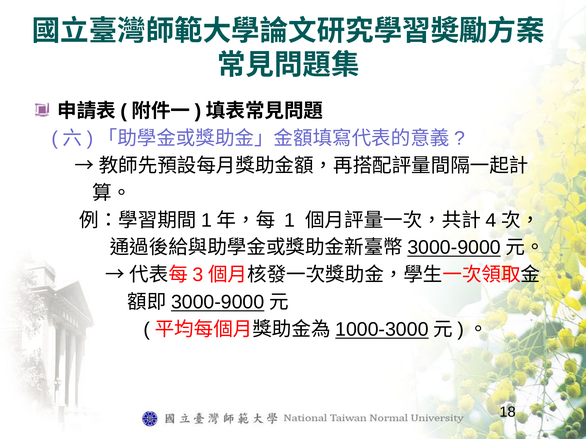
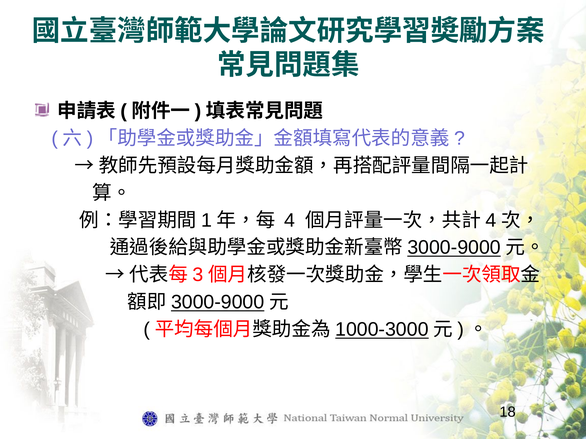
1: 1 -> 4
